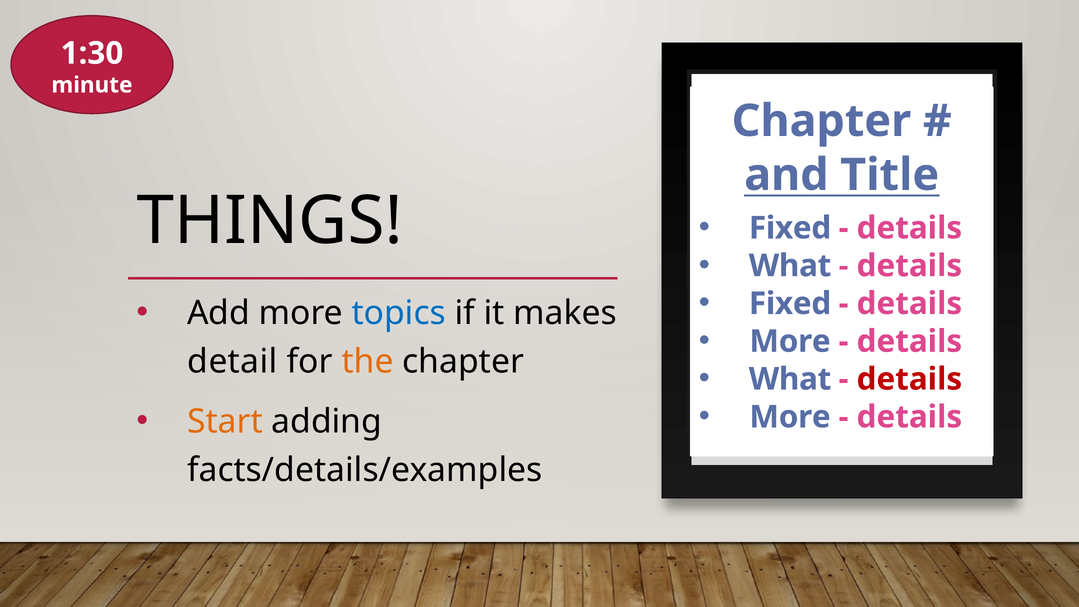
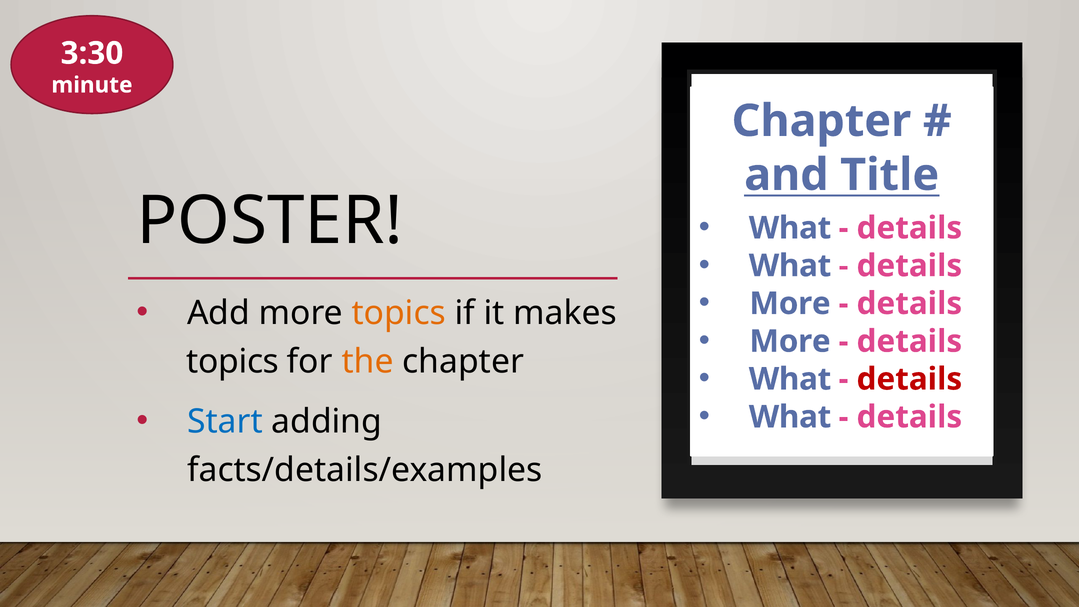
1:30: 1:30 -> 3:30
THINGS: THINGS -> POSTER
Fixed at (790, 228): Fixed -> What
Fixed at (790, 304): Fixed -> More
topics at (399, 313) colour: blue -> orange
detail at (232, 362): detail -> topics
More at (790, 417): More -> What
Start colour: orange -> blue
